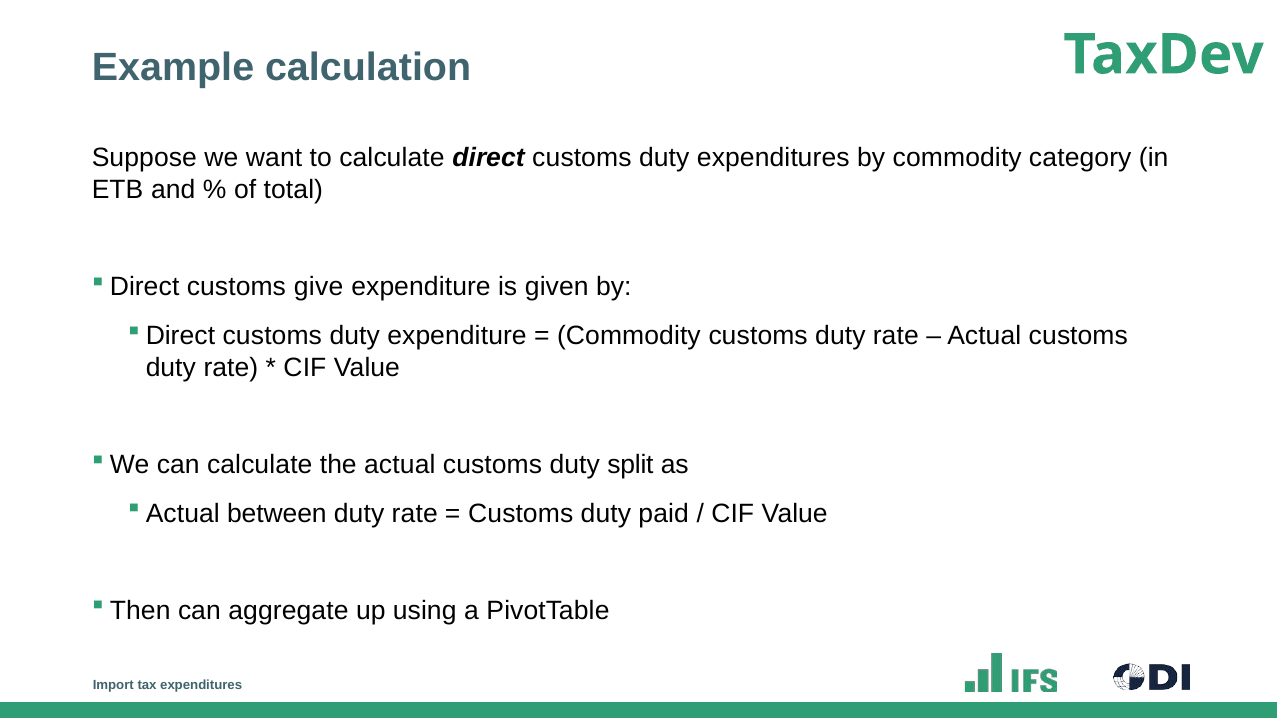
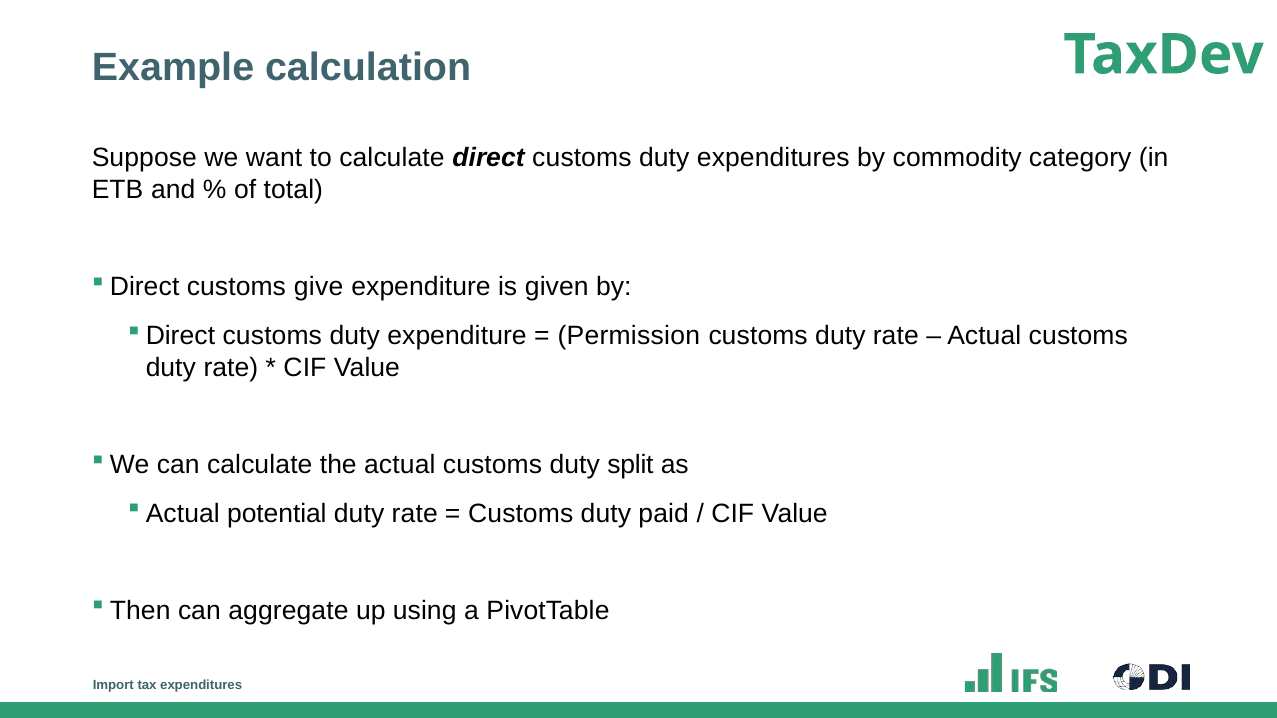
Commodity at (629, 336): Commodity -> Permission
between: between -> potential
